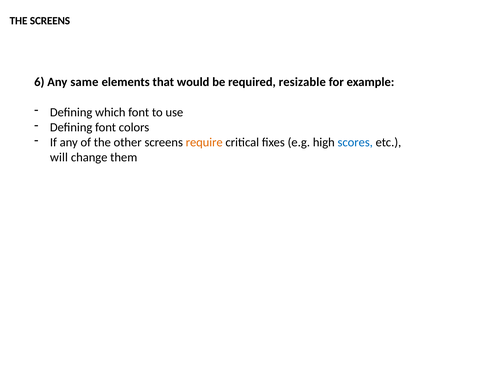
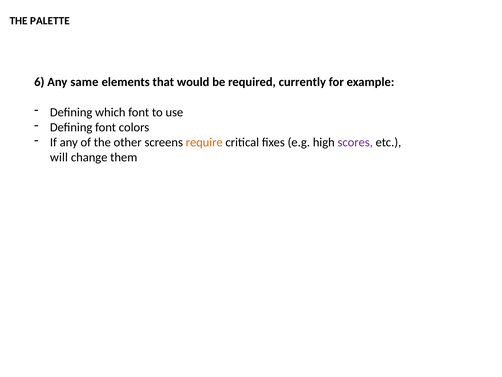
THE SCREENS: SCREENS -> PALETTE
resizable: resizable -> currently
scores colour: blue -> purple
